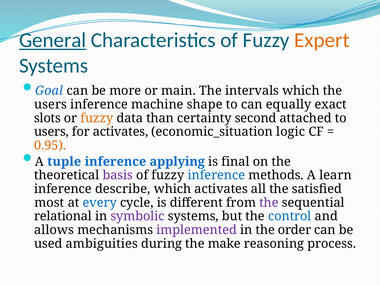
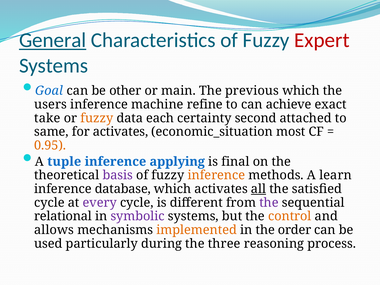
Expert colour: orange -> red
more: more -> other
intervals: intervals -> previous
shape: shape -> refine
equally: equally -> achieve
slots: slots -> take
than: than -> each
users at (51, 132): users -> same
logic: logic -> most
inference at (216, 175) colour: blue -> orange
describe: describe -> database
all underline: none -> present
most at (49, 203): most -> cycle
every colour: blue -> purple
control colour: blue -> orange
implemented colour: purple -> orange
ambiguities: ambiguities -> particularly
make: make -> three
